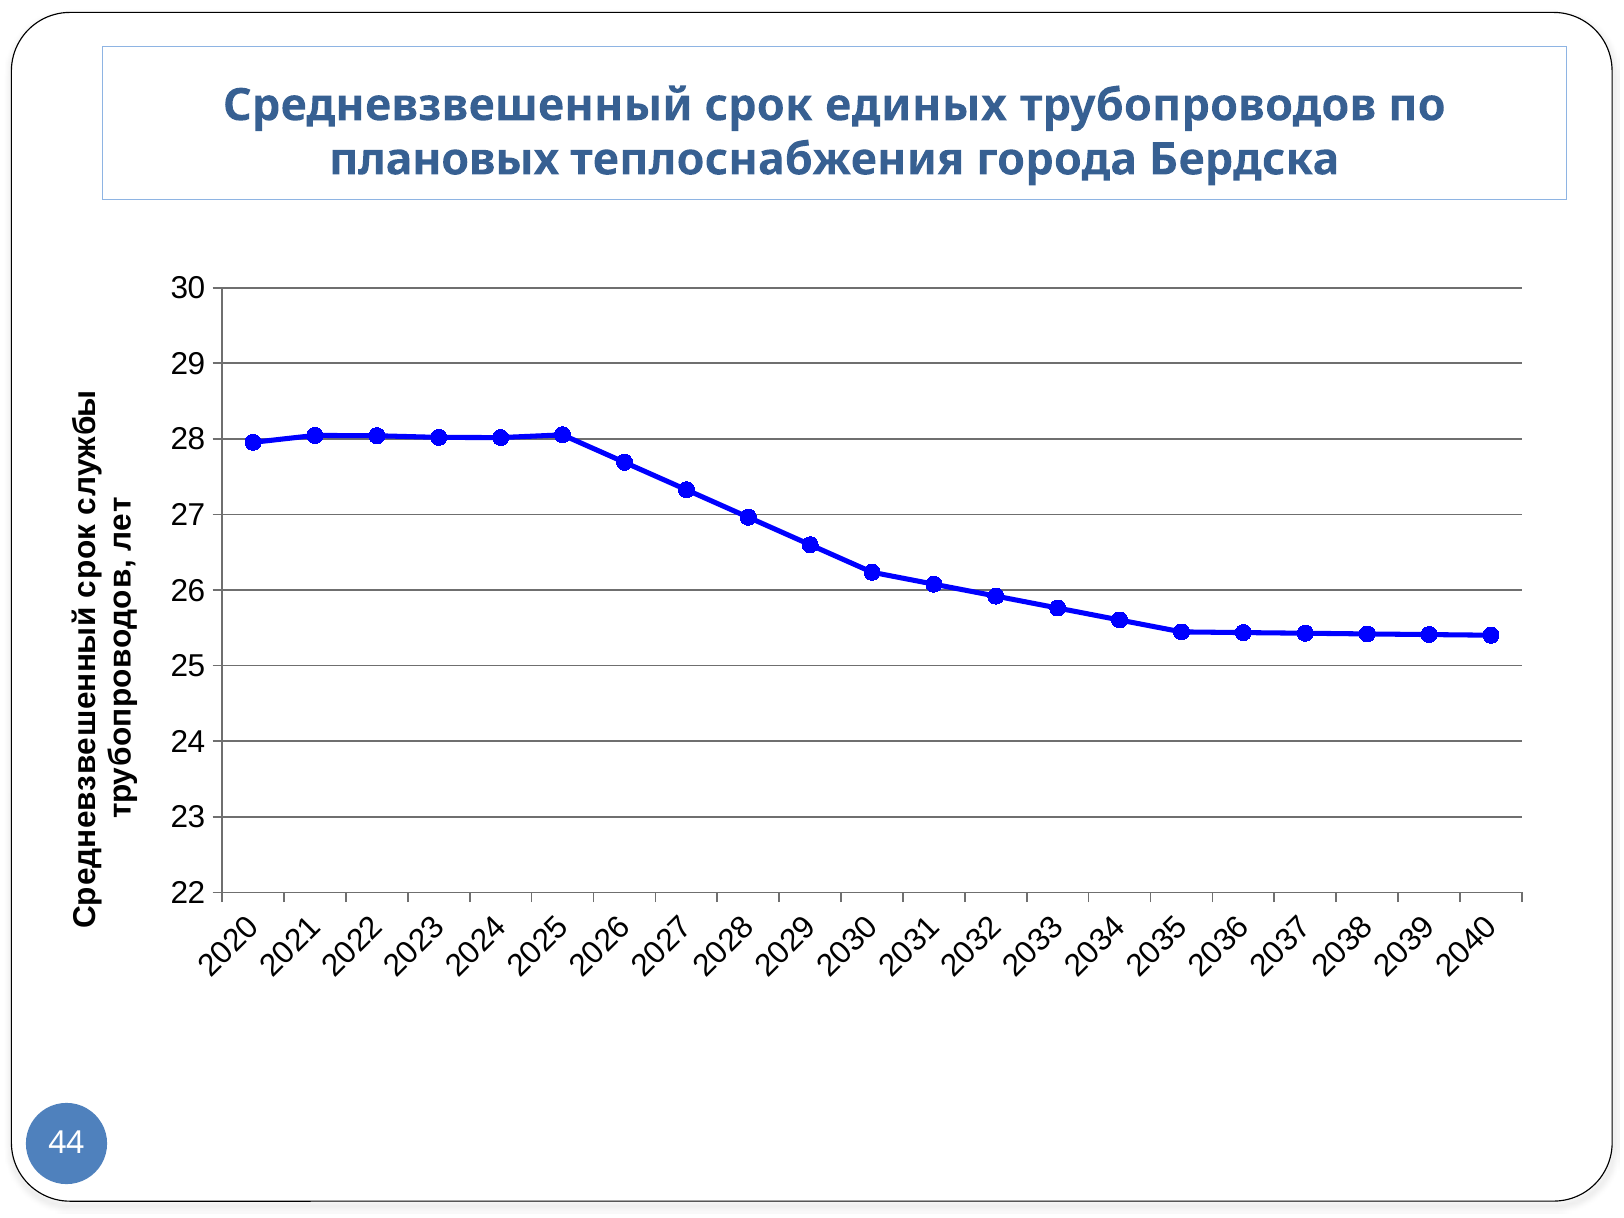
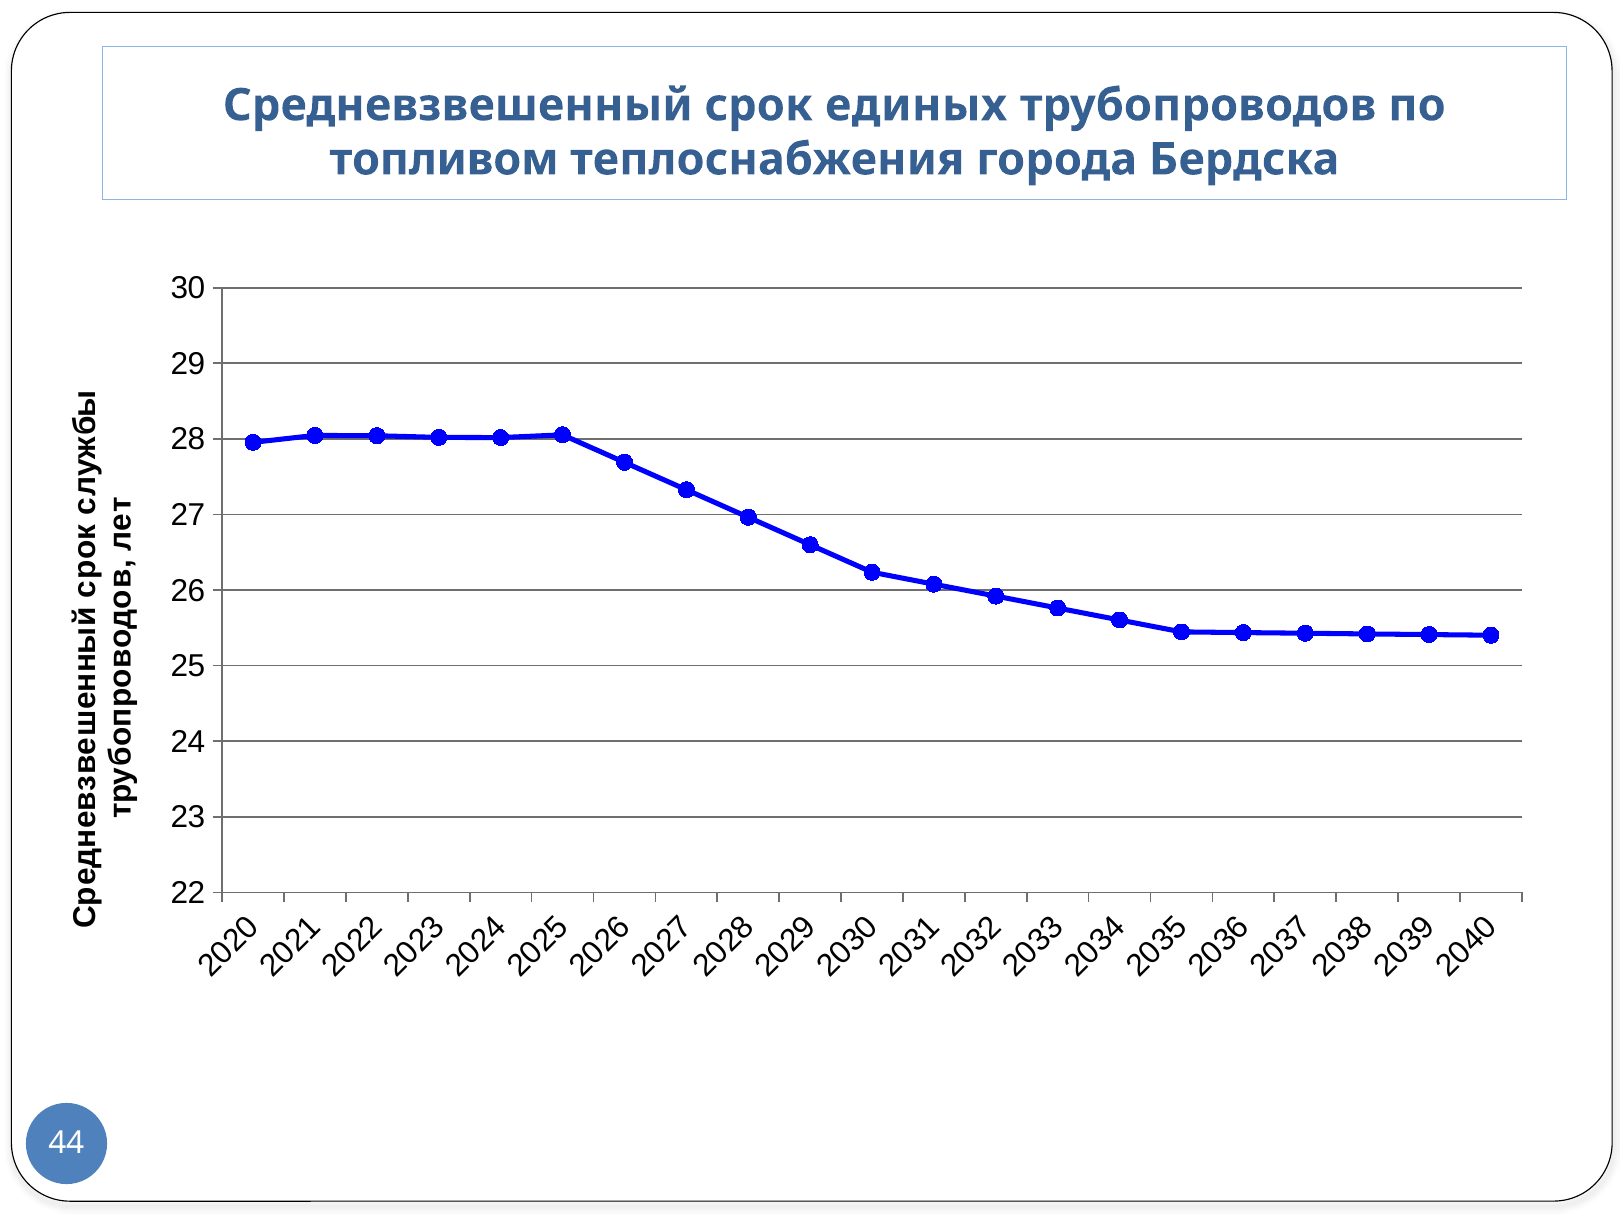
плановых: плановых -> топливом
